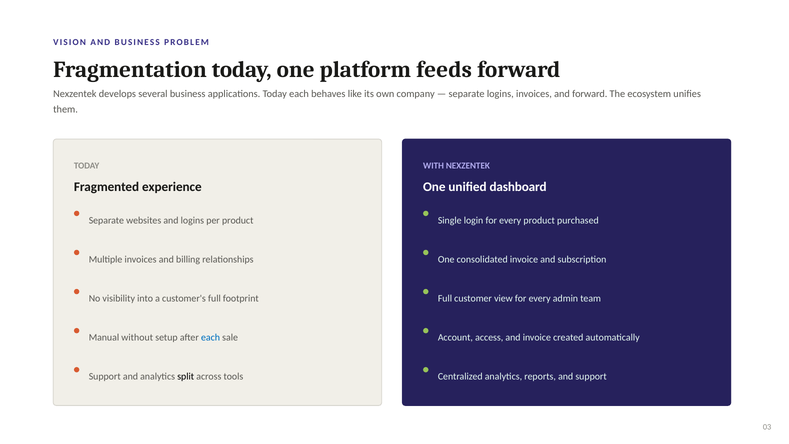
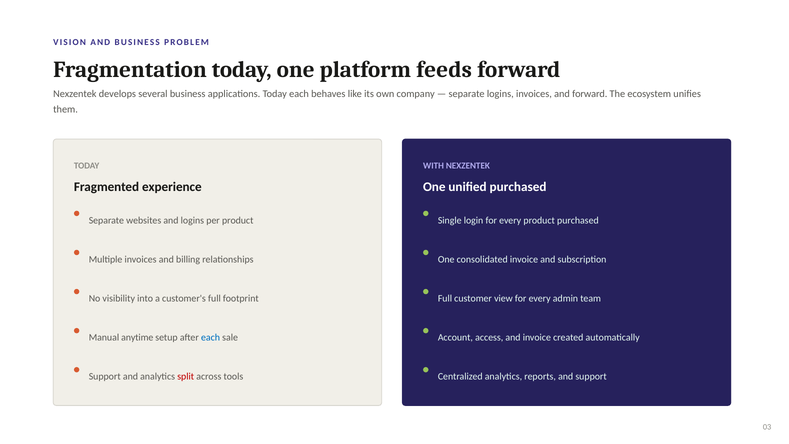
unified dashboard: dashboard -> purchased
without: without -> anytime
split colour: black -> red
